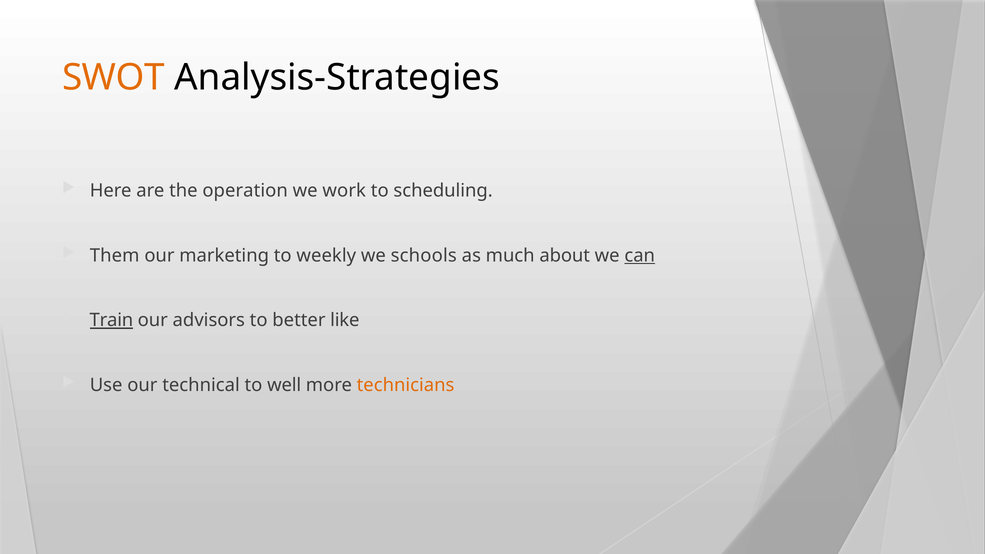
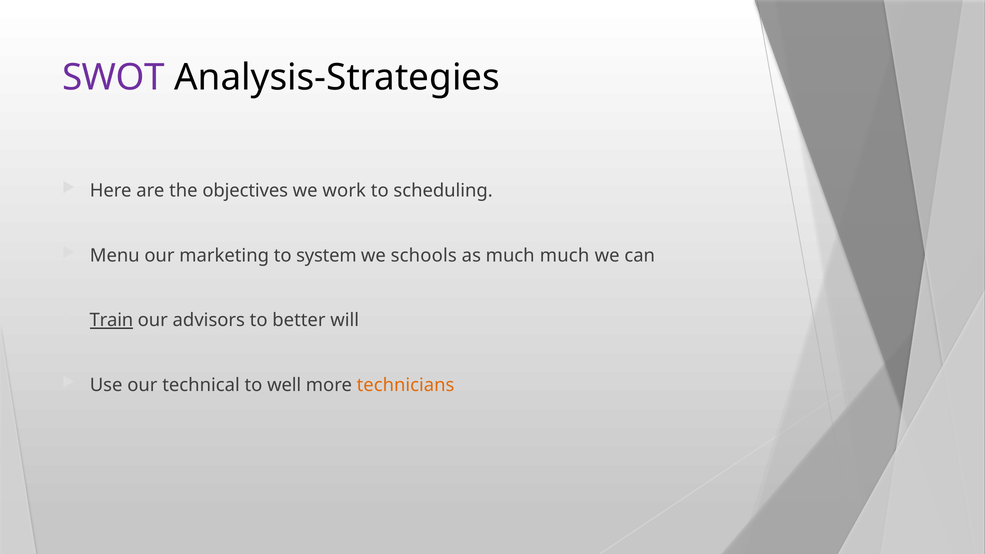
SWOT colour: orange -> purple
operation: operation -> objectives
Them: Them -> Menu
weekly: weekly -> system
much about: about -> much
can underline: present -> none
like: like -> will
